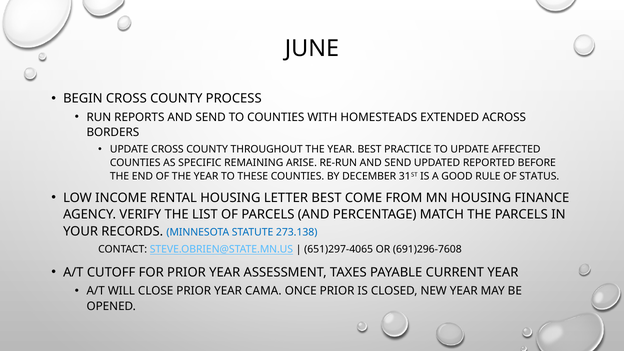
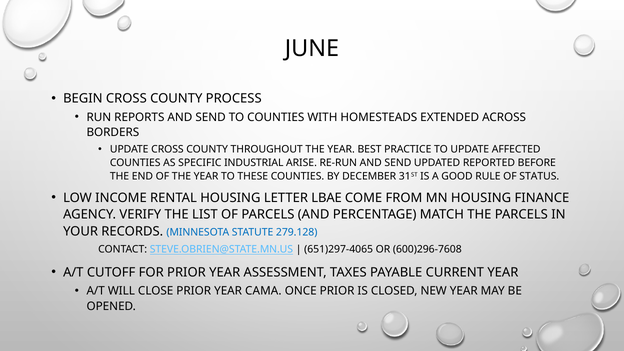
REMAINING: REMAINING -> INDUSTRIAL
LETTER BEST: BEST -> LBAE
273.138: 273.138 -> 279.128
691)296-7608: 691)296-7608 -> 600)296-7608
